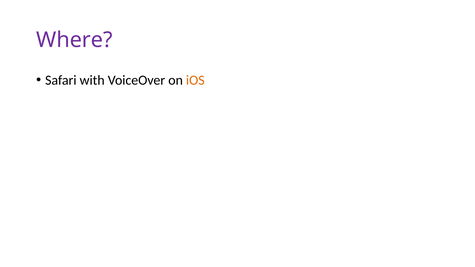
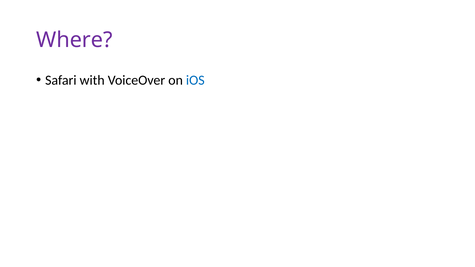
iOS colour: orange -> blue
